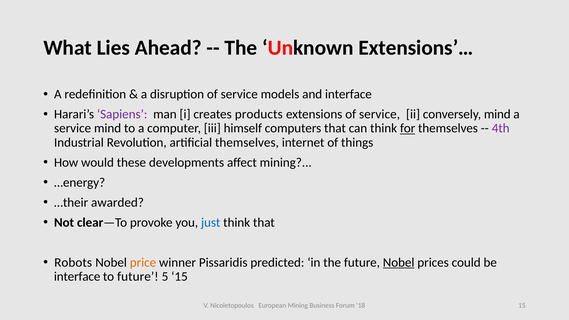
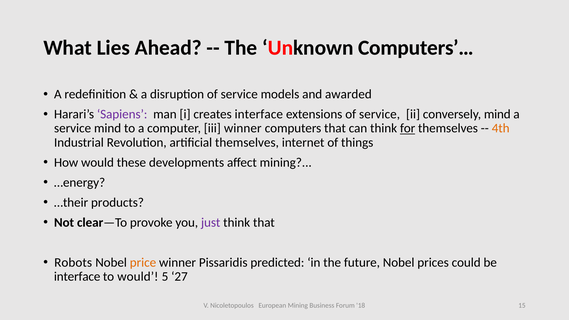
Extensions’…: Extensions’… -> Computers’…
and interface: interface -> awarded
creates products: products -> interface
iii himself: himself -> winner
4th colour: purple -> orange
awarded: awarded -> products
just colour: blue -> purple
Nobel at (399, 262) underline: present -> none
to future: future -> would
5 15: 15 -> 27
